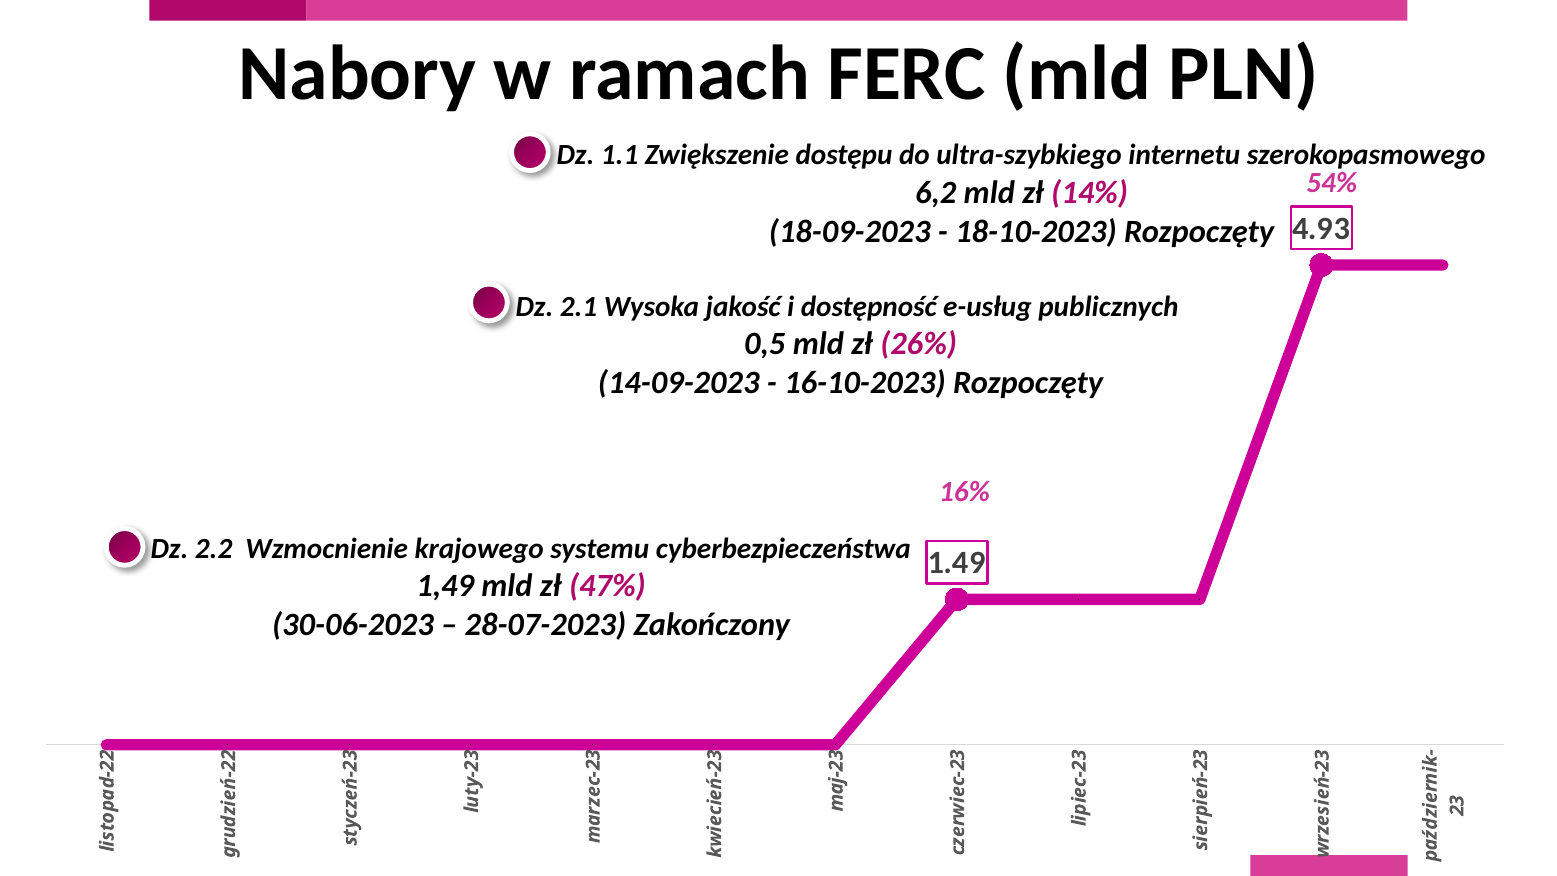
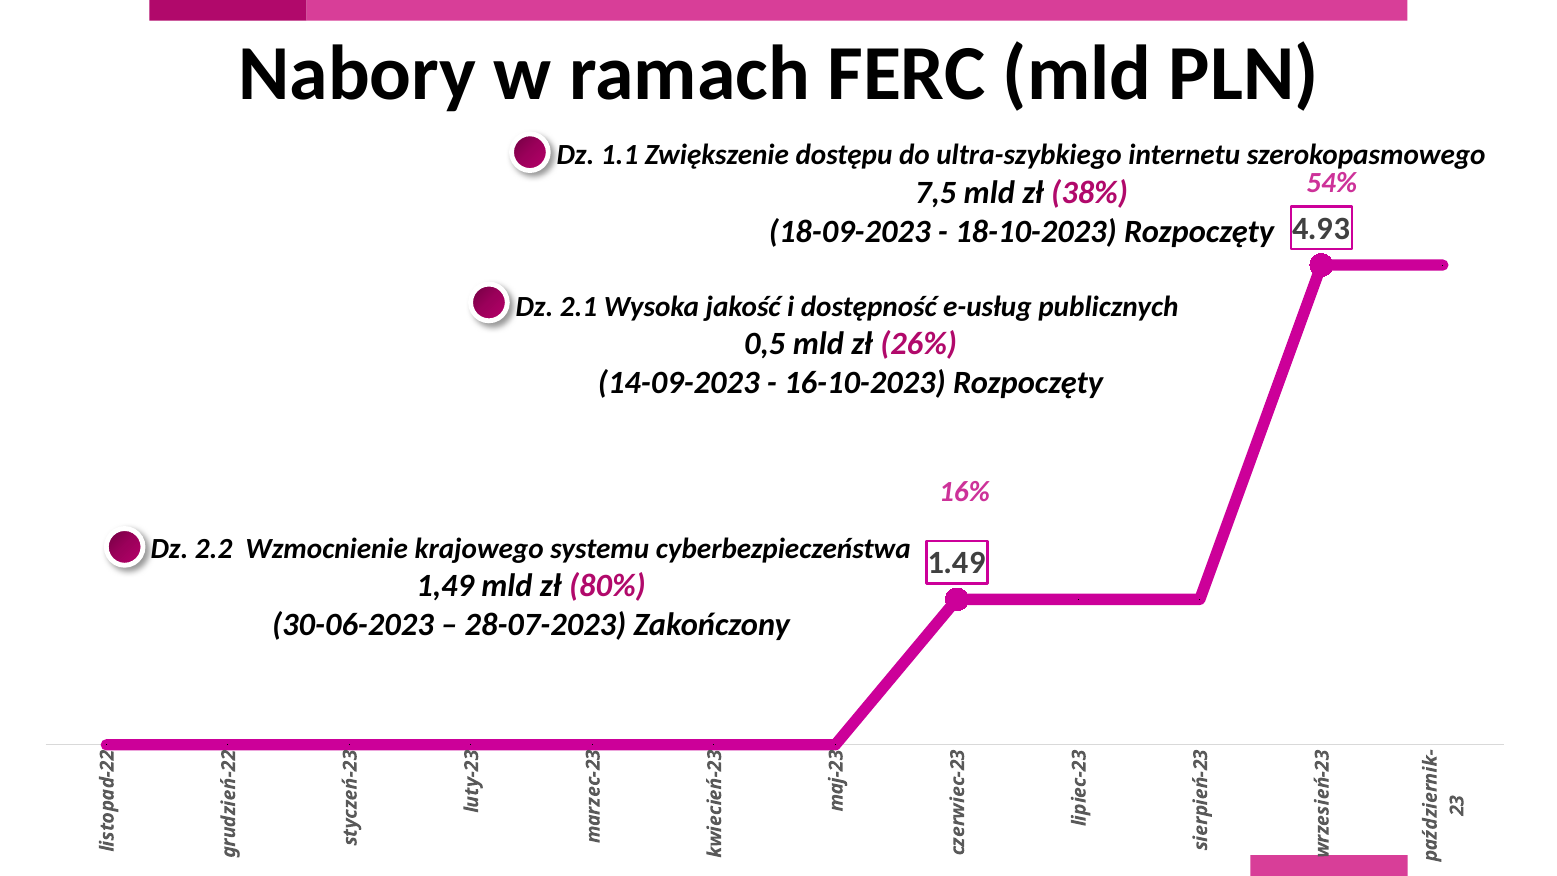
6,2: 6,2 -> 7,5
14%: 14% -> 38%
47%: 47% -> 80%
